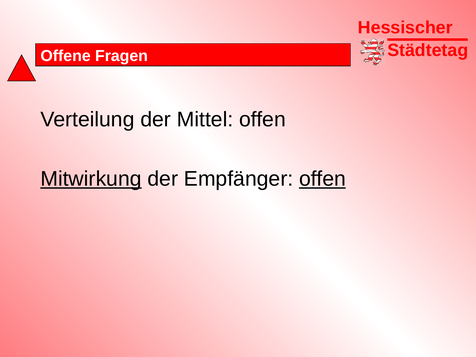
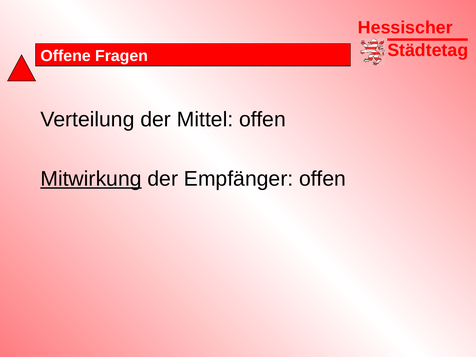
offen at (323, 179) underline: present -> none
